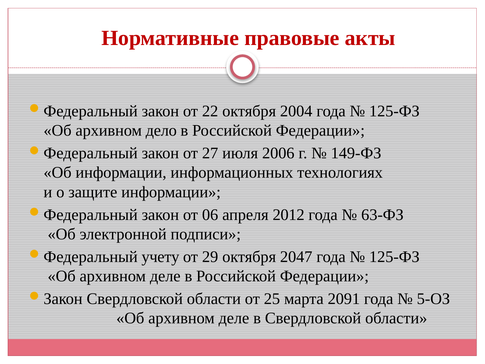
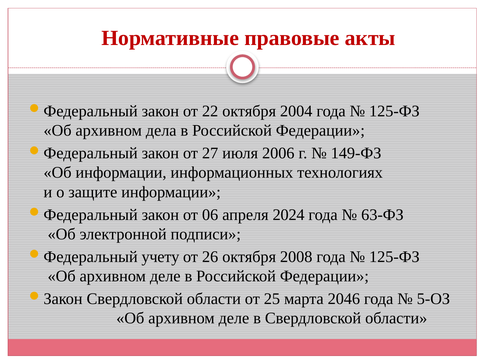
дело: дело -> дела
2012: 2012 -> 2024
29: 29 -> 26
2047: 2047 -> 2008
2091: 2091 -> 2046
